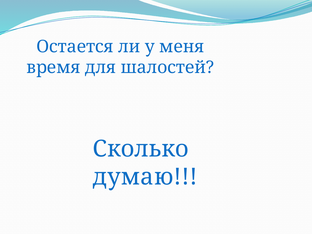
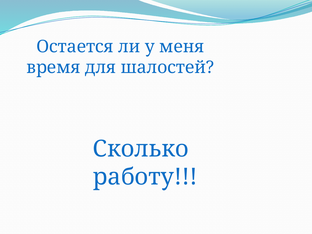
думаю: думаю -> работу
